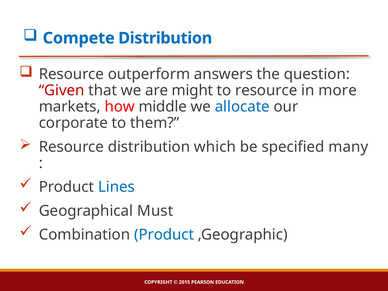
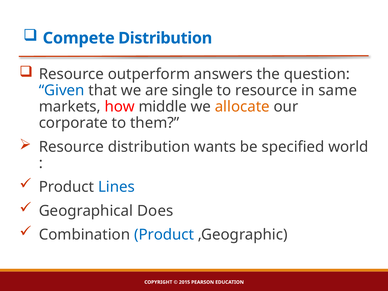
Given colour: red -> blue
might: might -> single
more: more -> same
allocate colour: blue -> orange
which: which -> wants
many: many -> world
Must: Must -> Does
